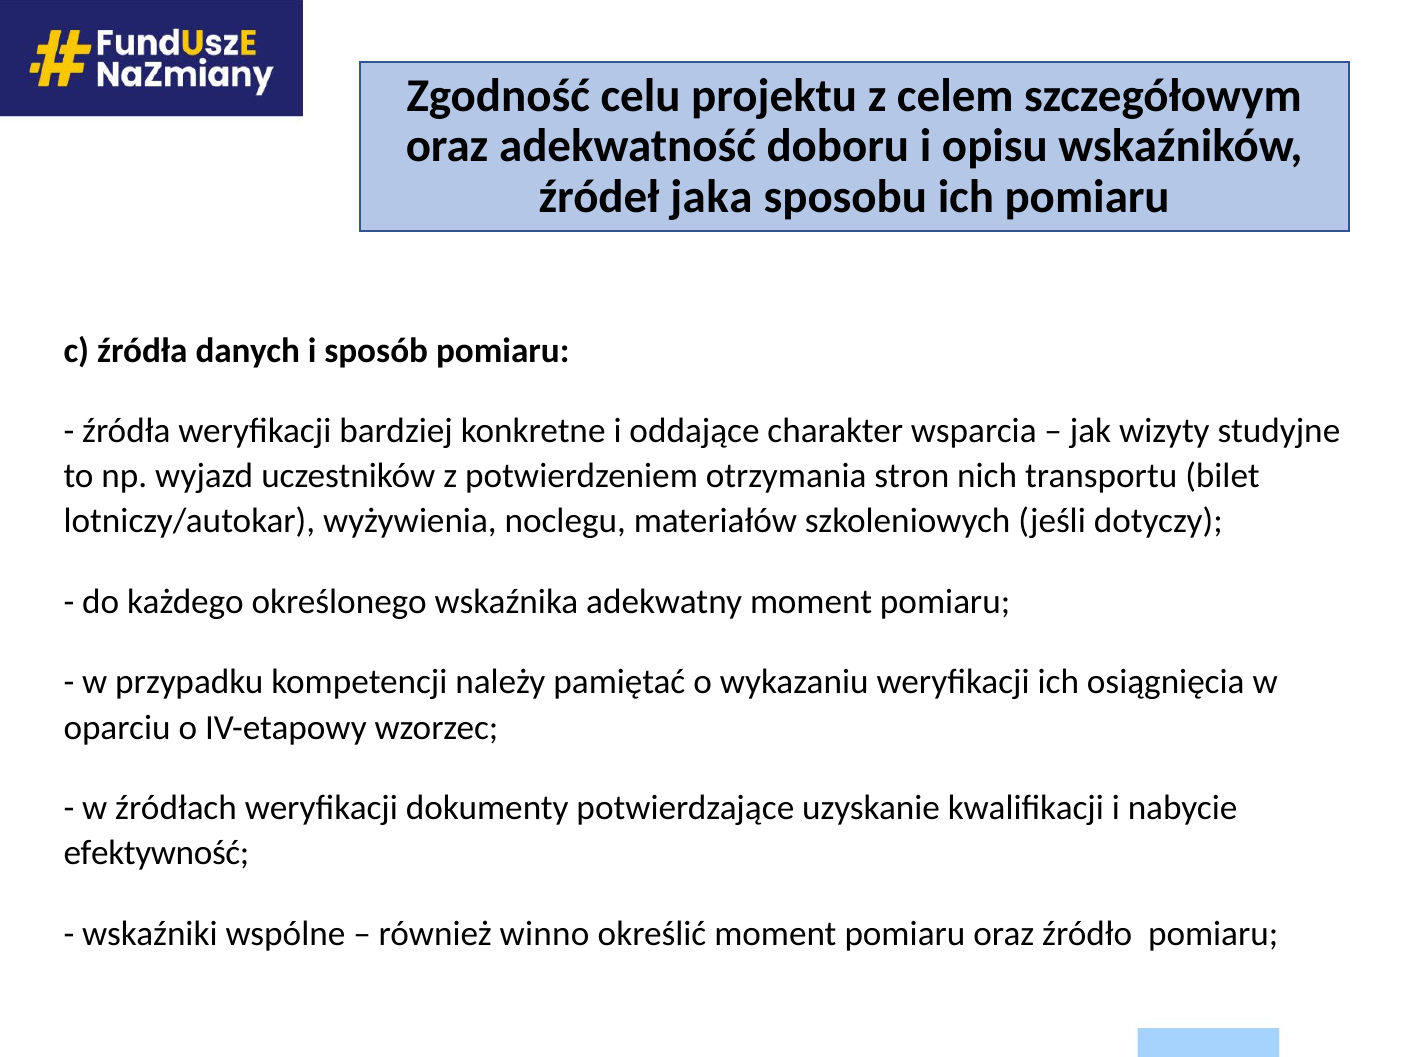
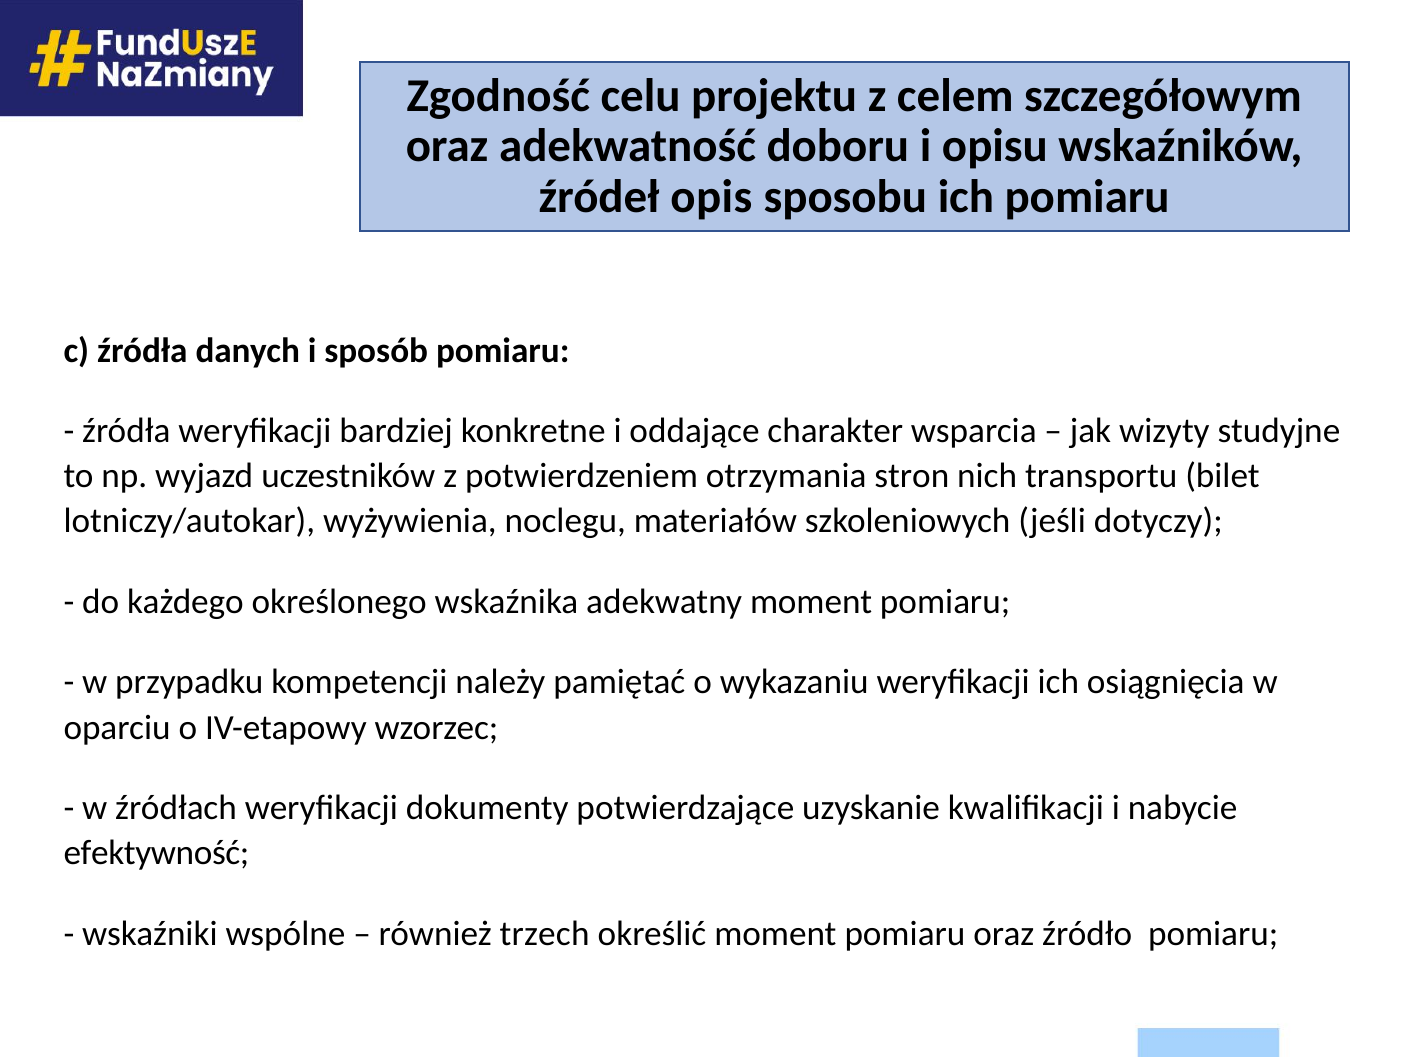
jaka: jaka -> opis
winno: winno -> trzech
